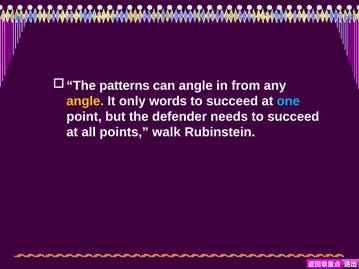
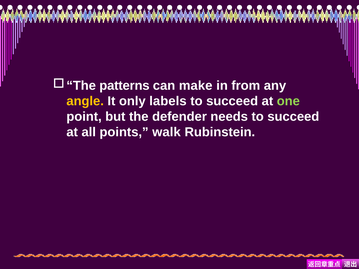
can angle: angle -> make
words: words -> labels
one colour: light blue -> light green
